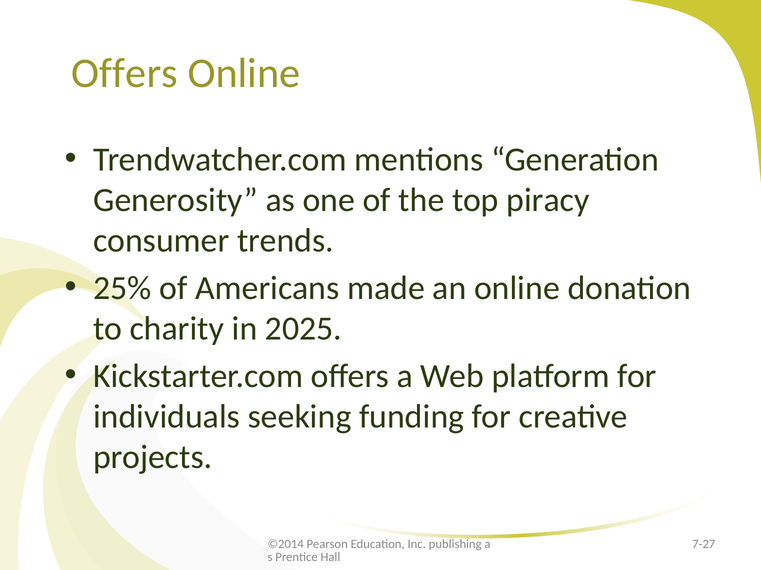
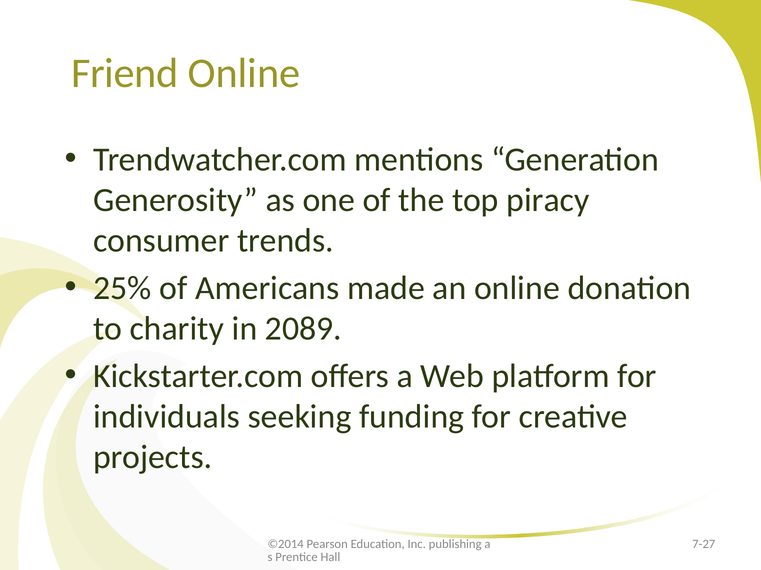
Offers at (124, 73): Offers -> Friend
2025: 2025 -> 2089
